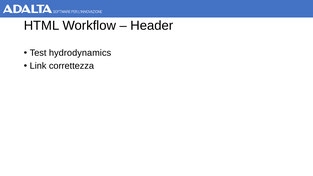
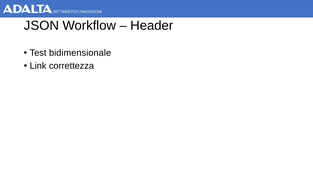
HTML: HTML -> JSON
hydrodynamics: hydrodynamics -> bidimensionale
